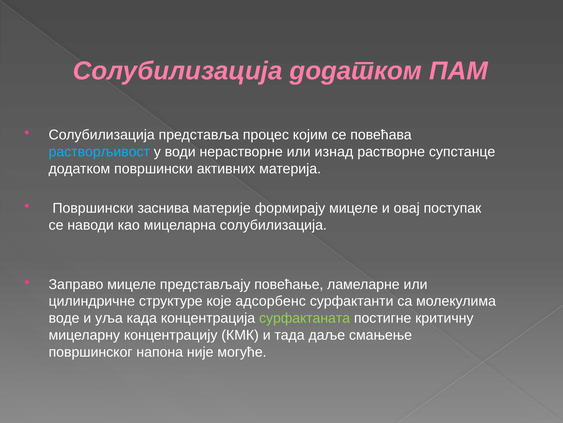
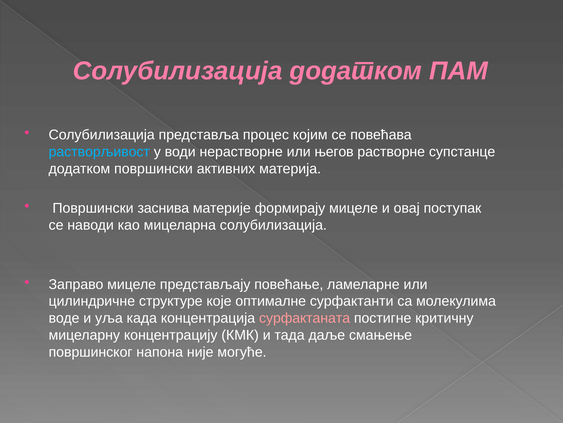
изнад: изнад -> његов
адсорбенс: адсорбенс -> оптималне
сурфактаната colour: light green -> pink
